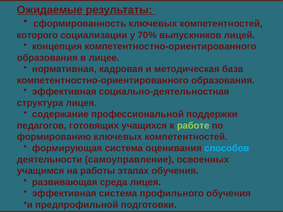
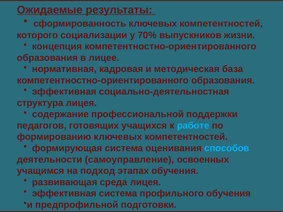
лицей: лицей -> жизни
работе colour: light green -> light blue
работы at (98, 171): работы -> подход
